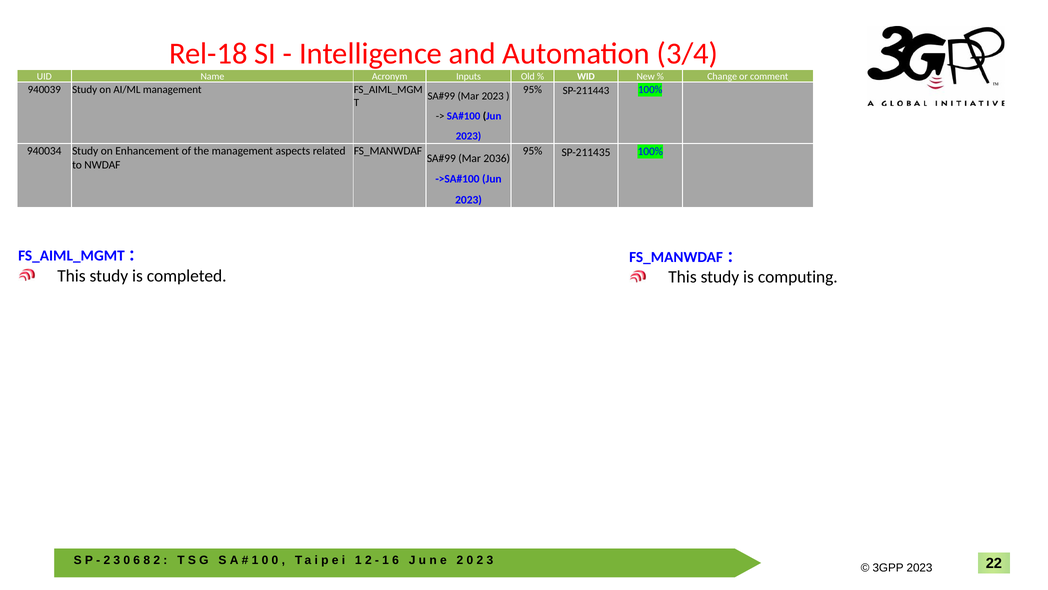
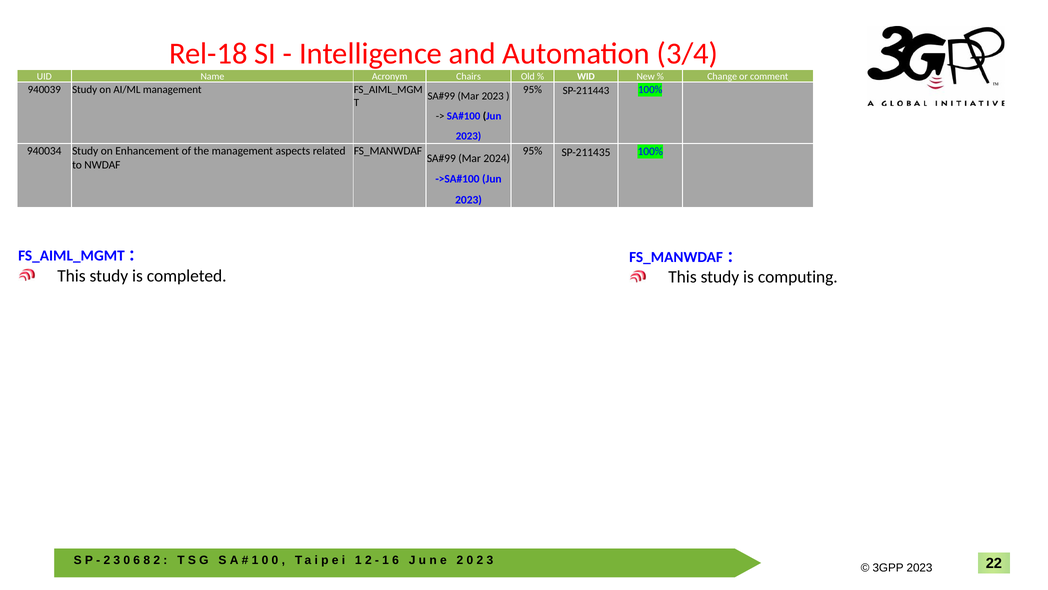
Inputs: Inputs -> Chairs
2036: 2036 -> 2024
